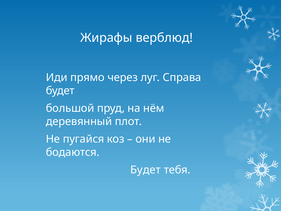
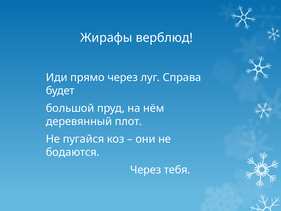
Будет at (146, 170): Будет -> Через
